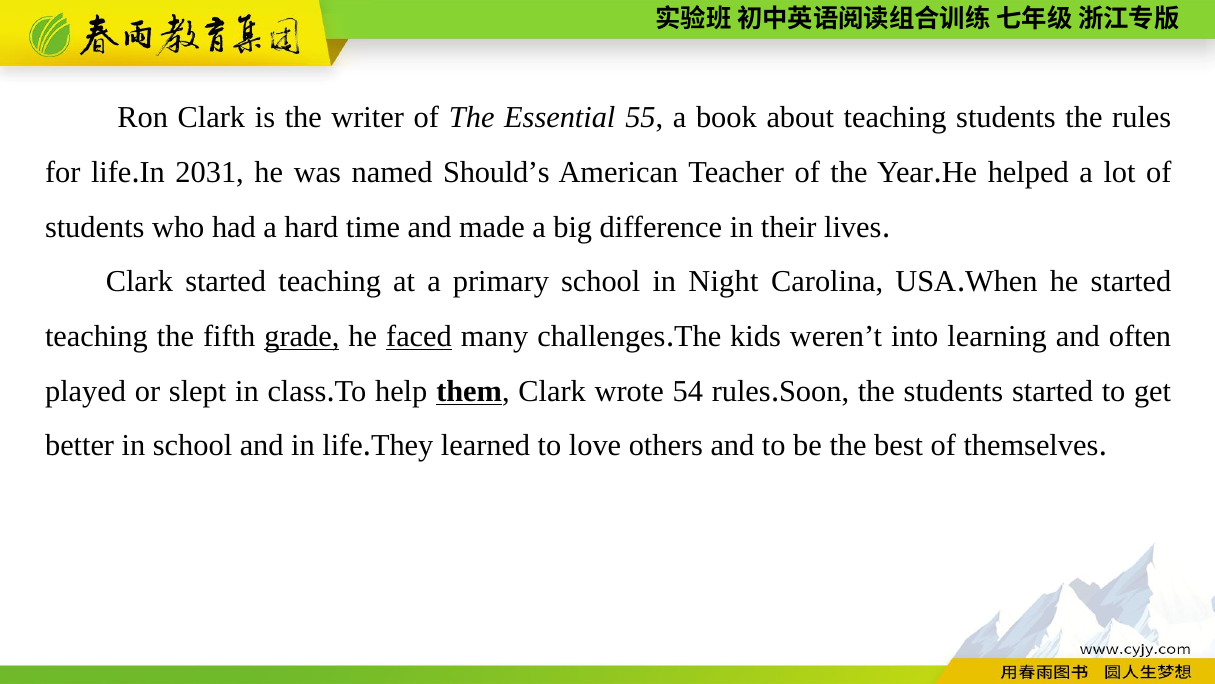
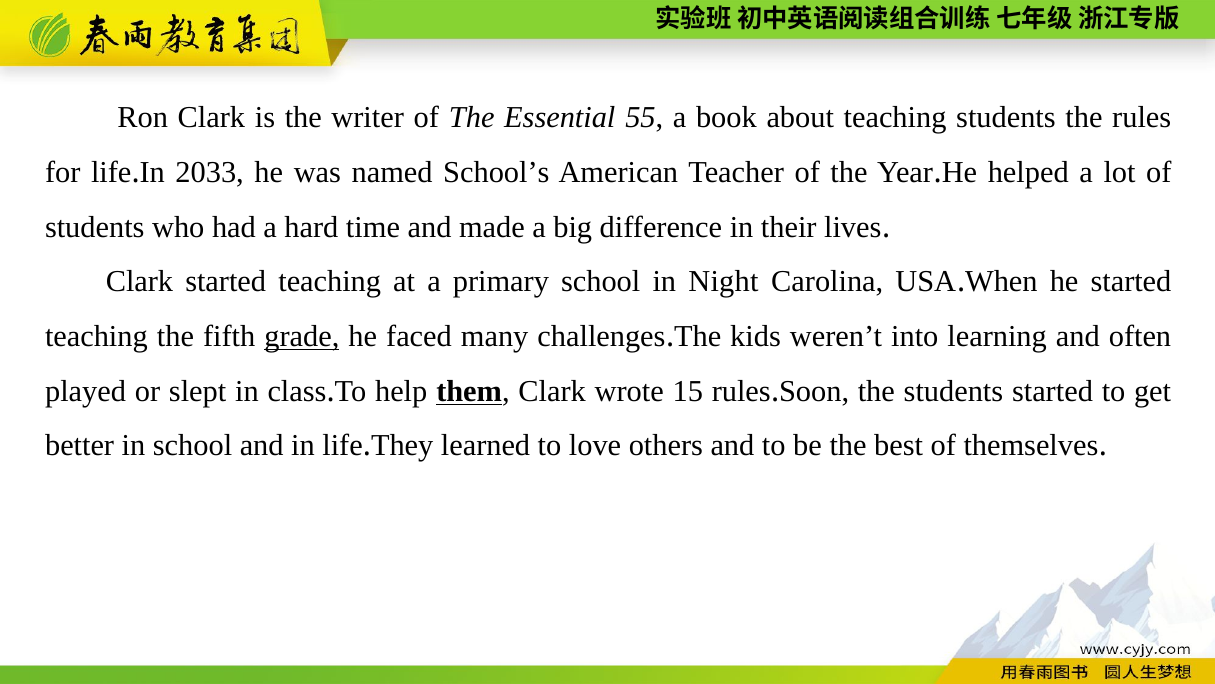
2031: 2031 -> 2033
Should’s: Should’s -> School’s
faced underline: present -> none
54: 54 -> 15
